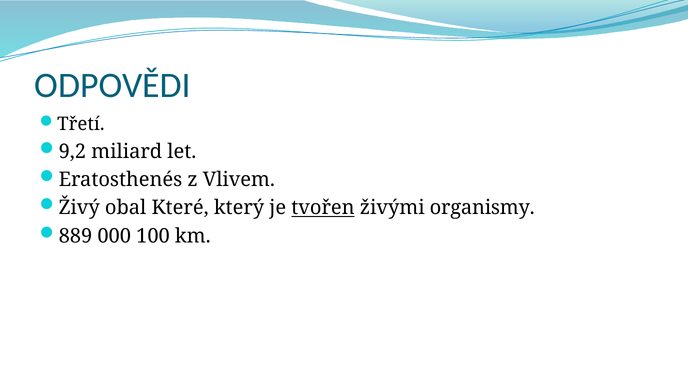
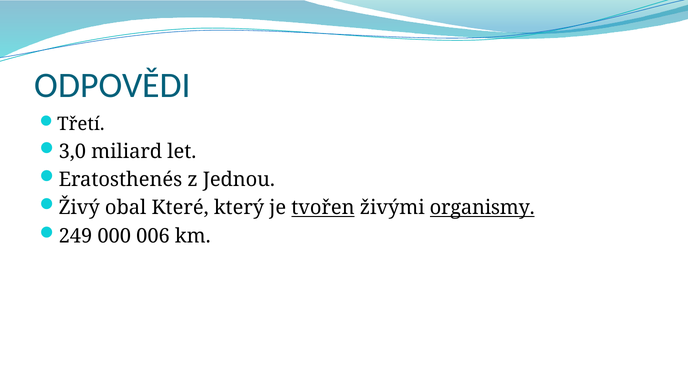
9,2: 9,2 -> 3,0
Vlivem: Vlivem -> Jednou
organismy underline: none -> present
889: 889 -> 249
100: 100 -> 006
